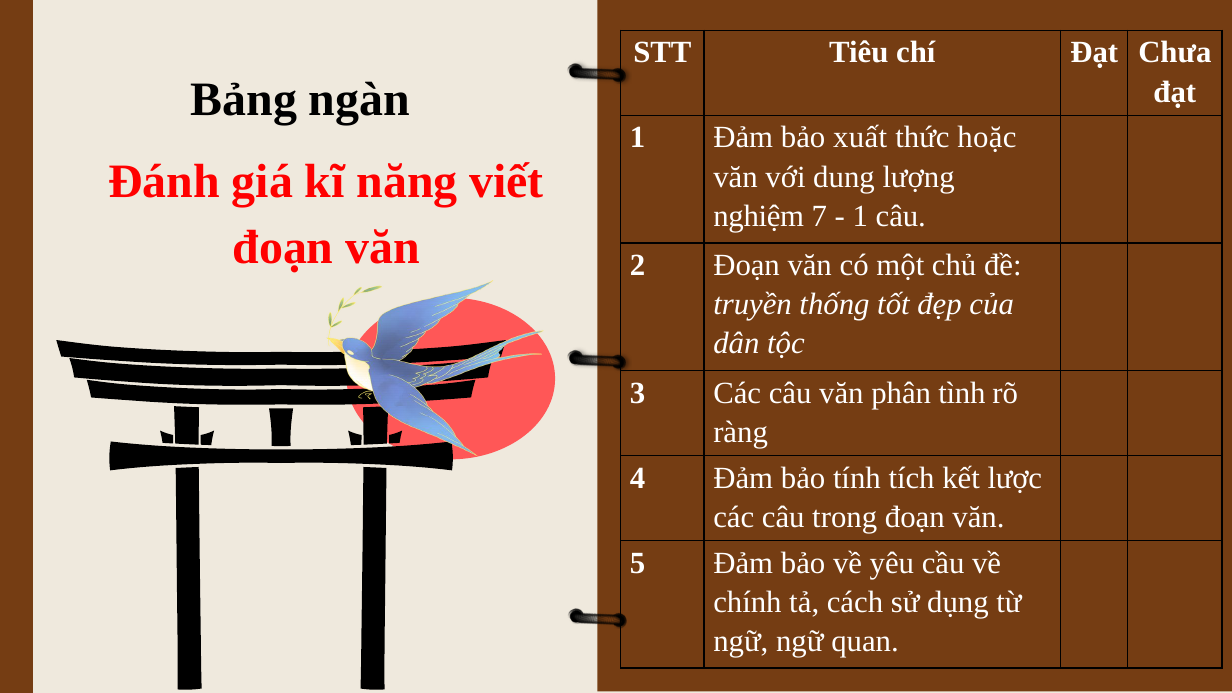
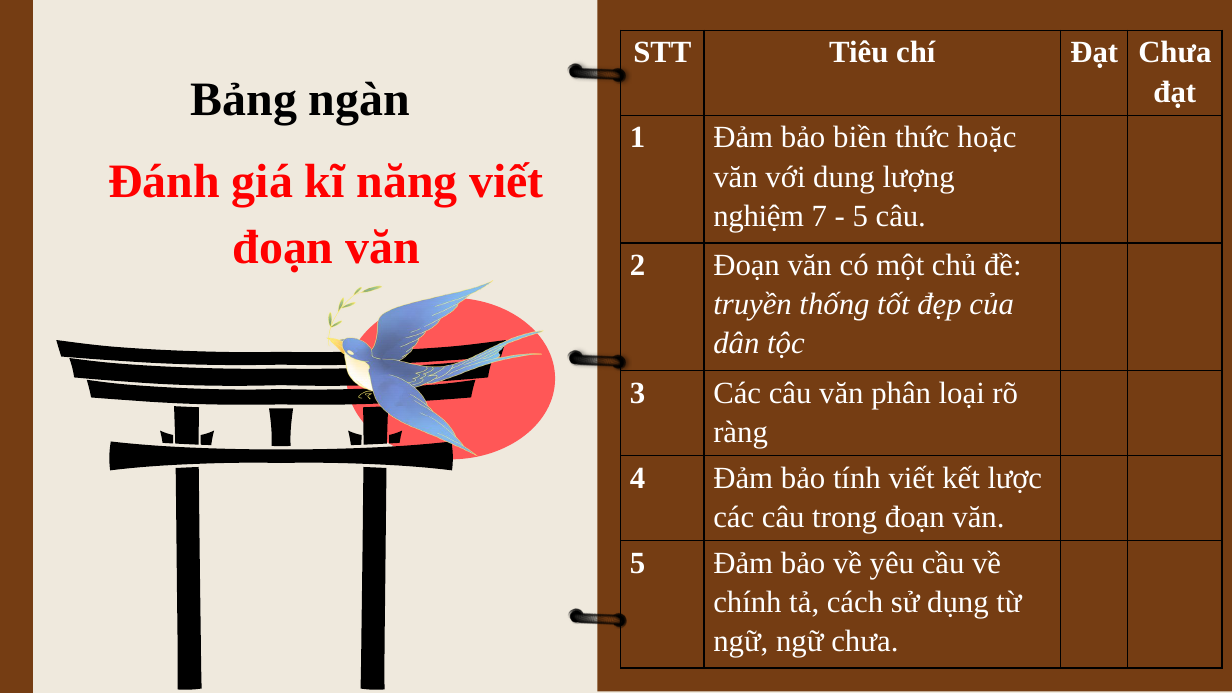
xuất: xuất -> biền
1 at (860, 216): 1 -> 5
tình: tình -> loại
tính tích: tích -> viết
ngữ quan: quan -> chưa
